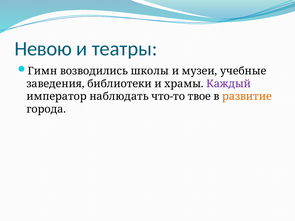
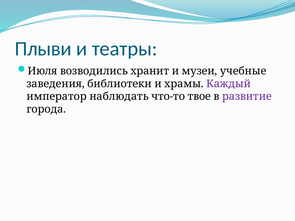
Невою: Невою -> Плыви
Гимн: Гимн -> Июля
школы: школы -> хранит
развитие colour: orange -> purple
